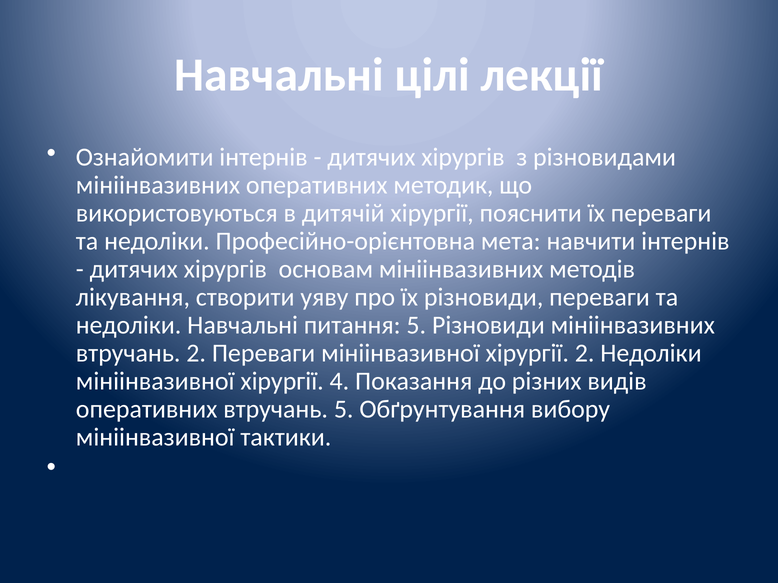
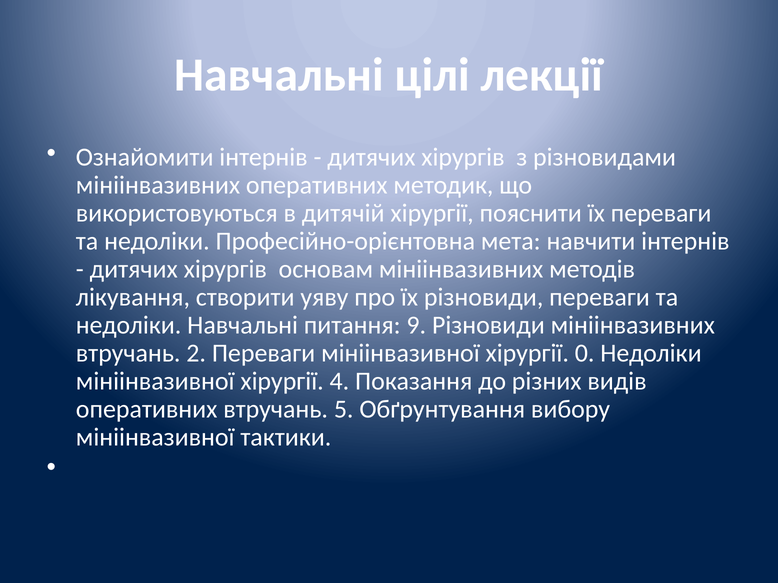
питання 5: 5 -> 9
хірургії 2: 2 -> 0
